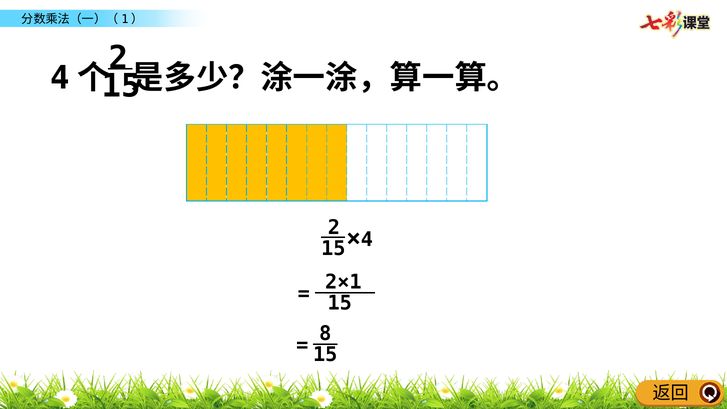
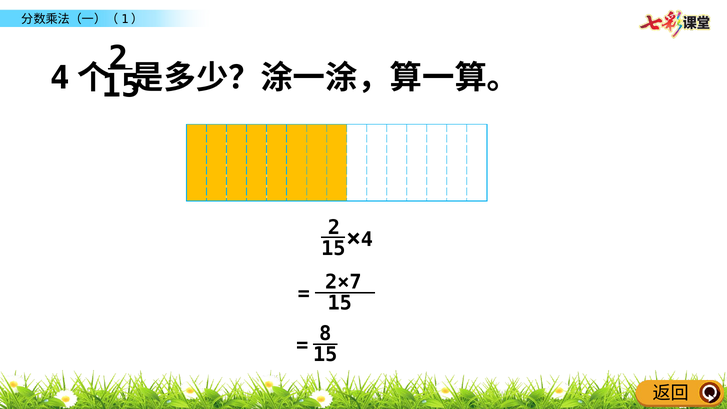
2×1: 2×1 -> 2×7
